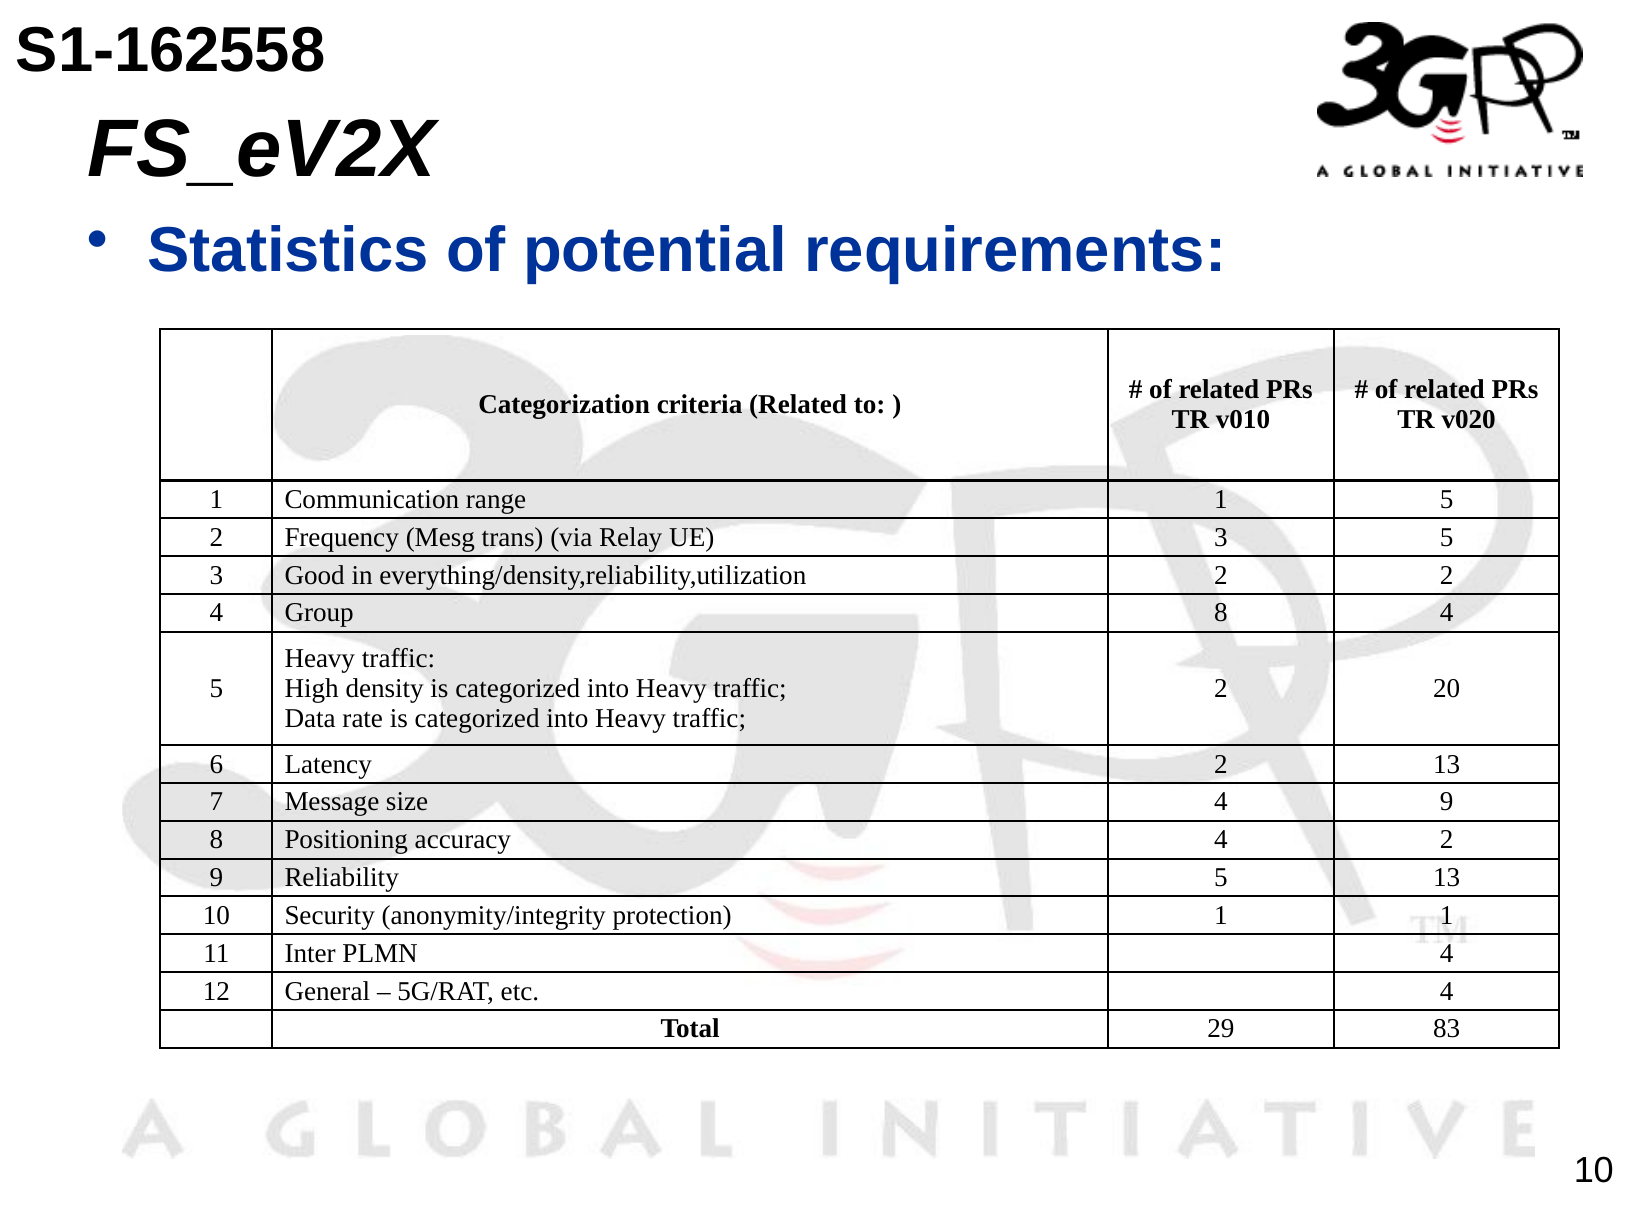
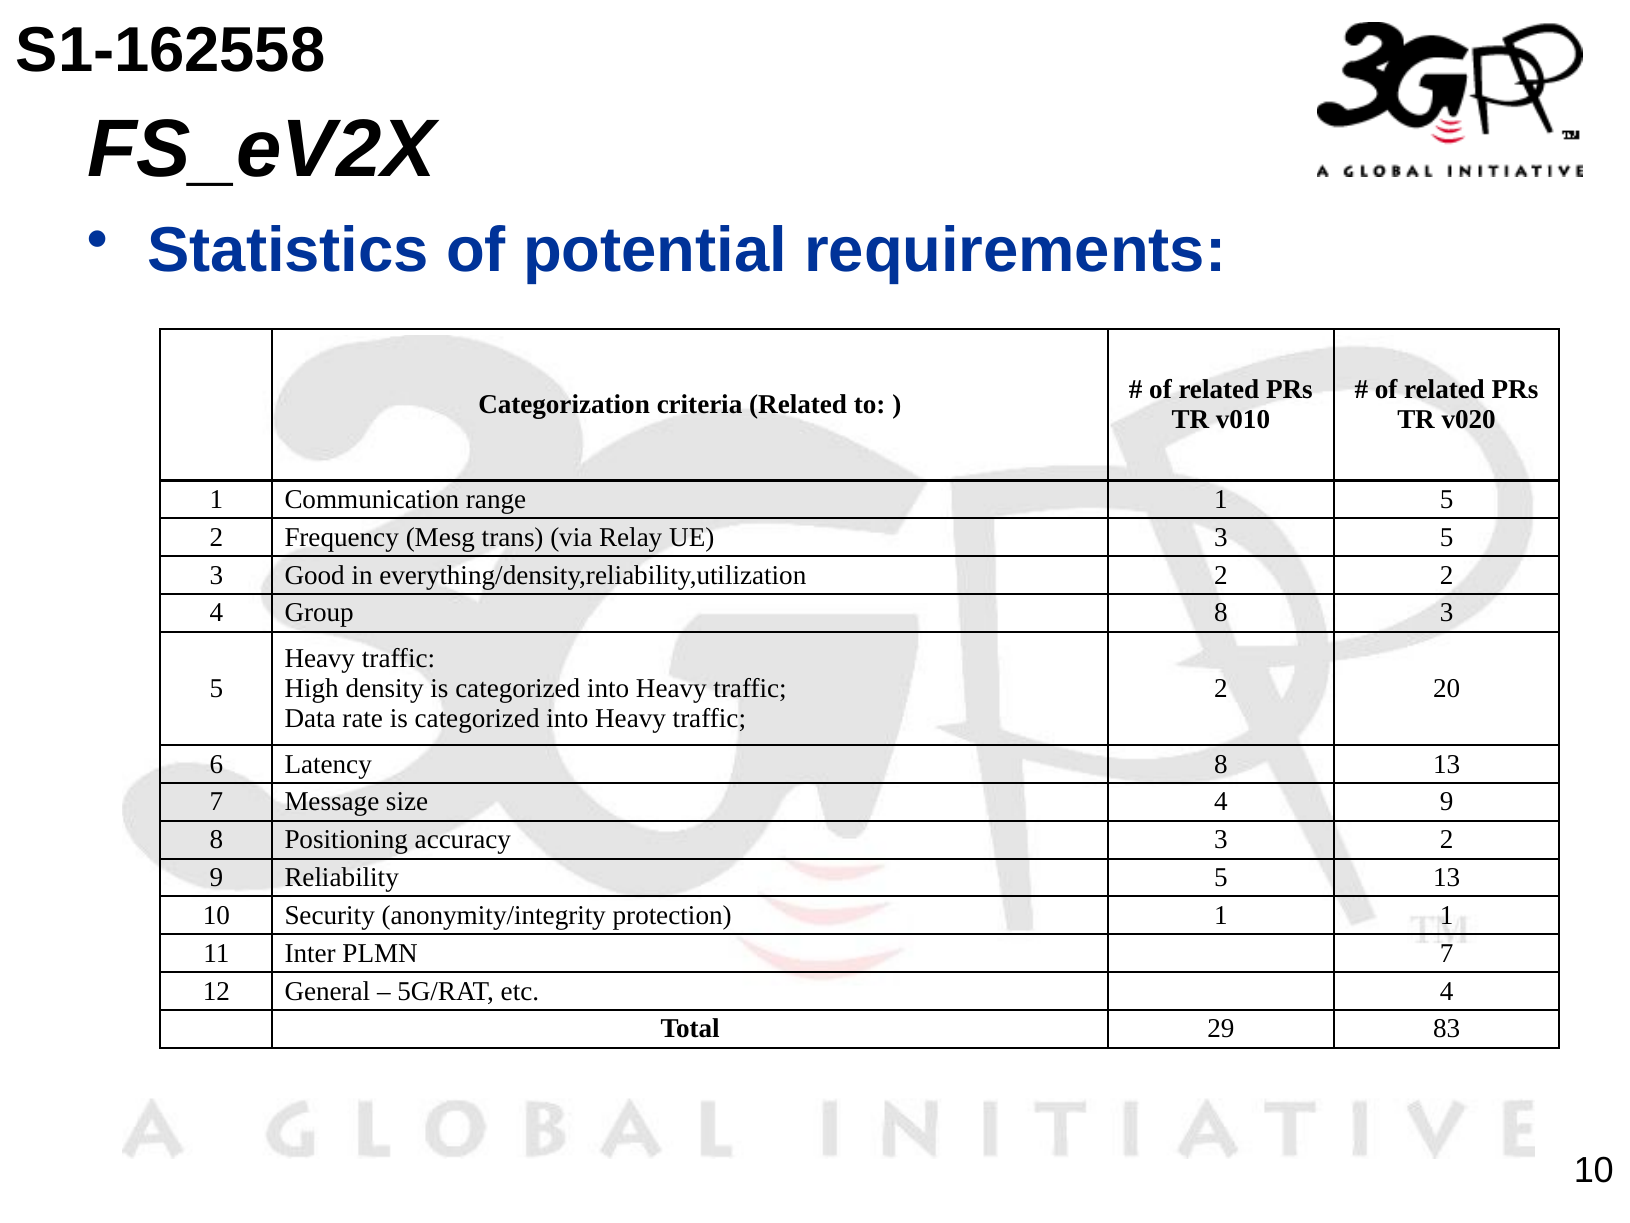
8 4: 4 -> 3
Latency 2: 2 -> 8
accuracy 4: 4 -> 3
PLMN 4: 4 -> 7
